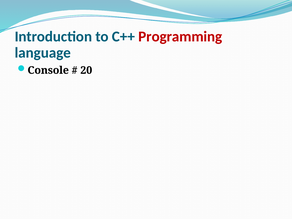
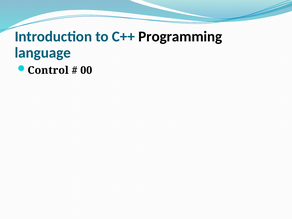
Programming colour: red -> black
Console: Console -> Control
20: 20 -> 00
